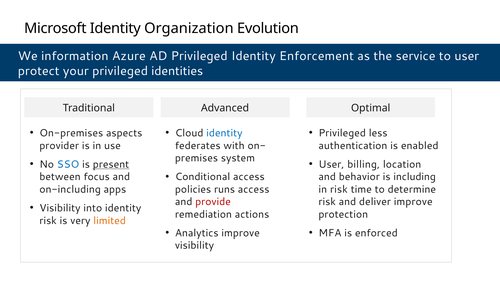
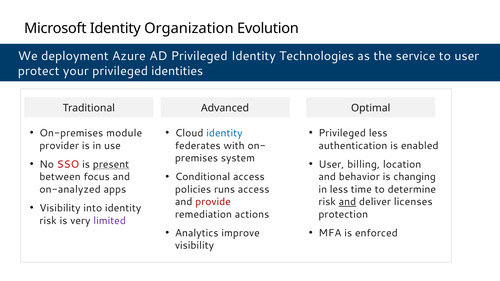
information: information -> deployment
Enforcement: Enforcement -> Technologies
aspects: aspects -> module
SSO colour: blue -> red
including: including -> changing
in risk: risk -> less
on-including: on-including -> on-analyzed
and at (347, 202) underline: none -> present
deliver improve: improve -> licenses
limited colour: orange -> purple
